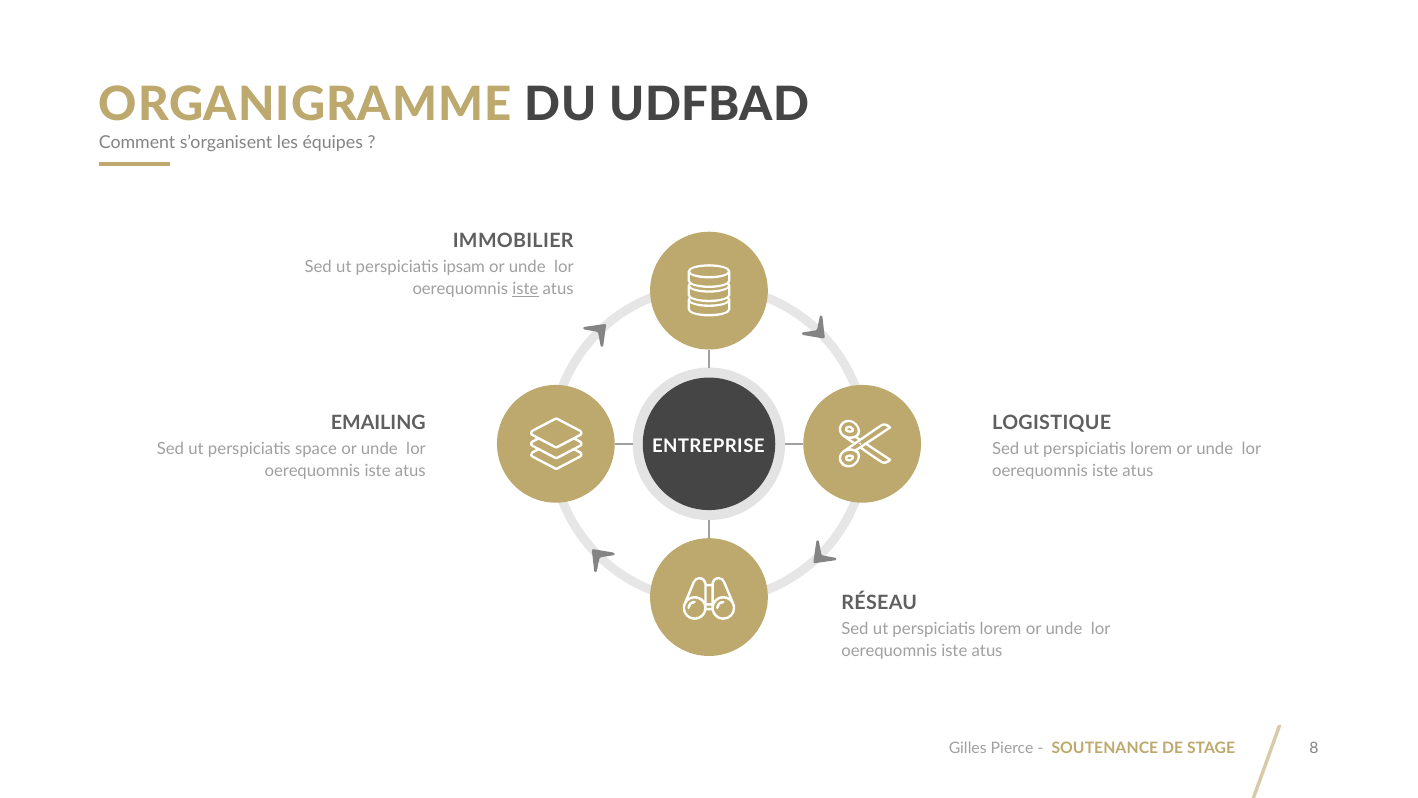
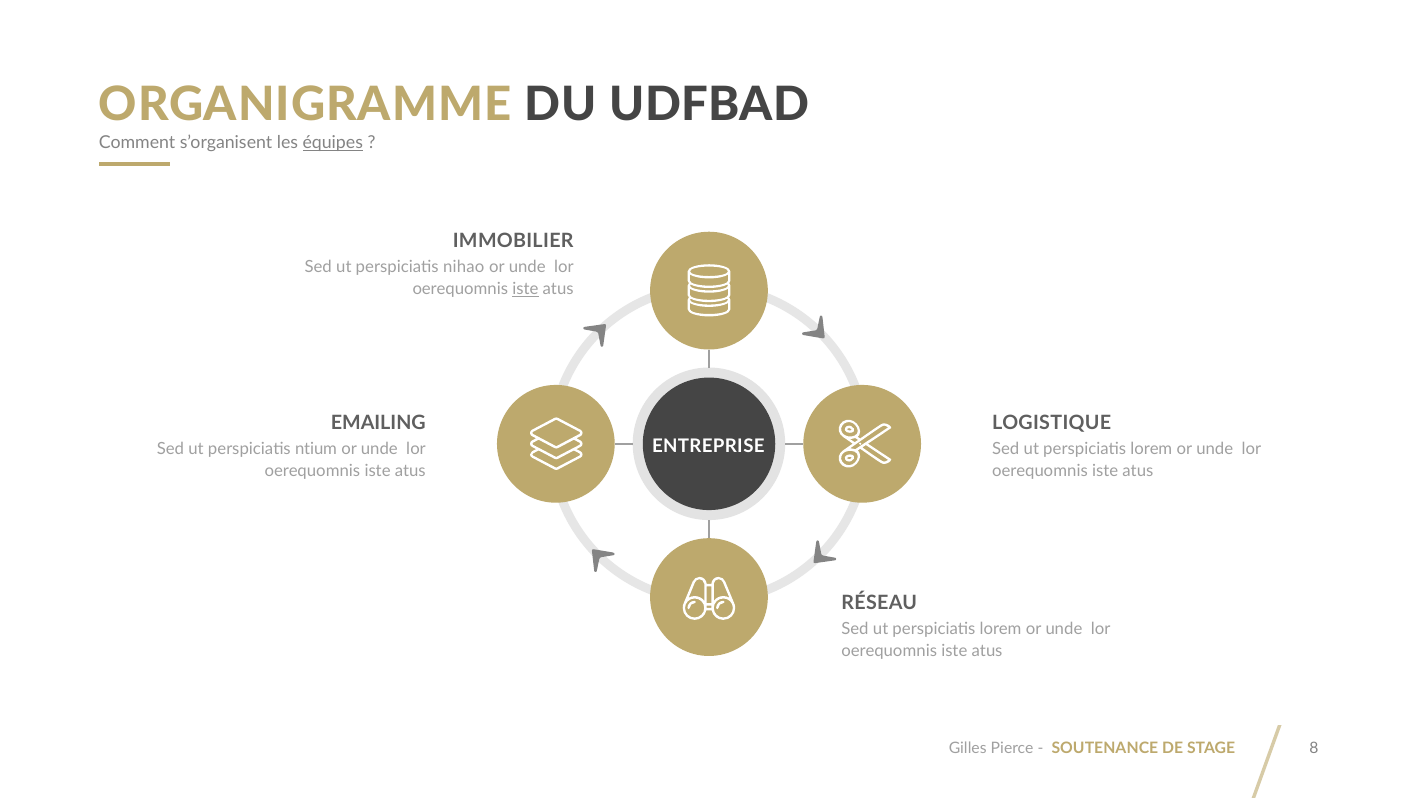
équipes underline: none -> present
ipsam: ipsam -> nihao
space: space -> ntium
